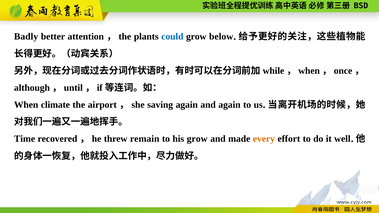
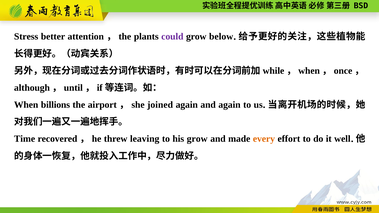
Badly: Badly -> Stress
could colour: blue -> purple
climate: climate -> billions
saving: saving -> joined
remain: remain -> leaving
